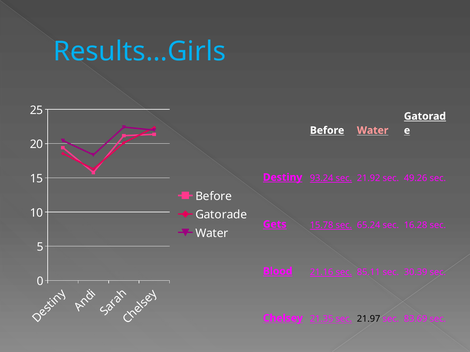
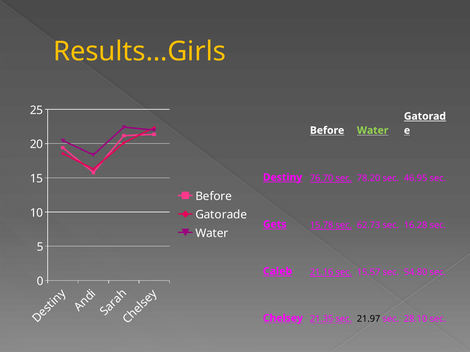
Results…Girls colour: light blue -> yellow
Water at (373, 131) colour: pink -> light green
93.24: 93.24 -> 76.70
21.92: 21.92 -> 78.20
49.26: 49.26 -> 46.95
65.24: 65.24 -> 62.73
Blood: Blood -> Caleb
85.11: 85.11 -> 15.57
30.39: 30.39 -> 54.80
83.69: 83.69 -> 28.10
